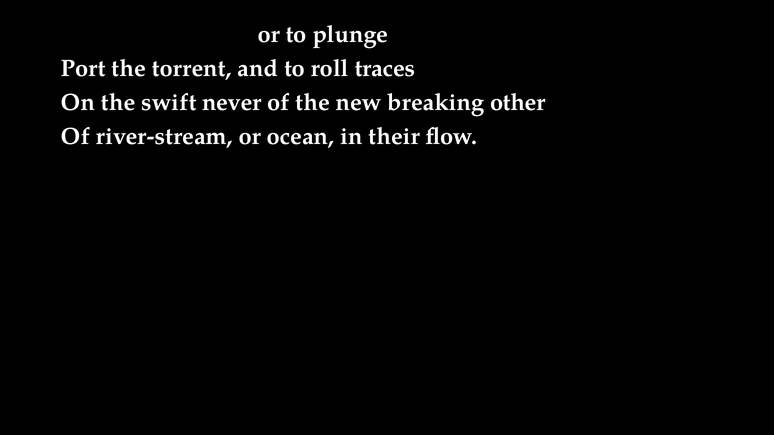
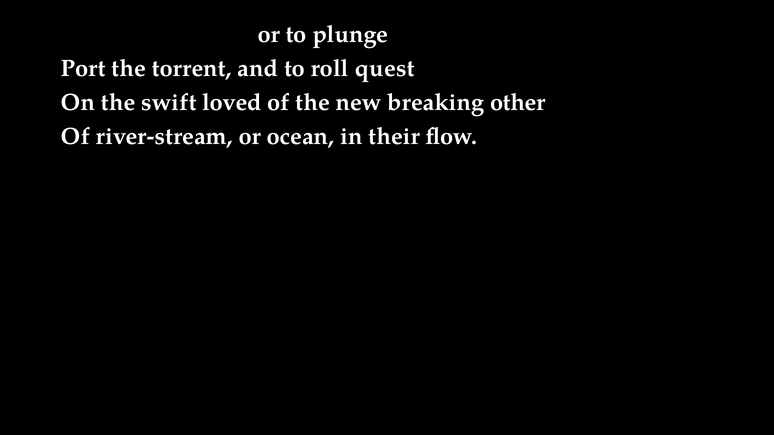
traces: traces -> quest
never: never -> loved
